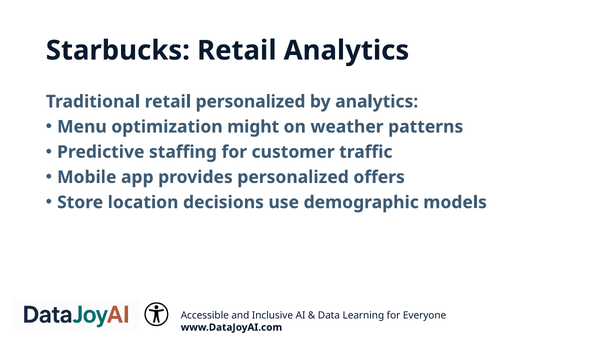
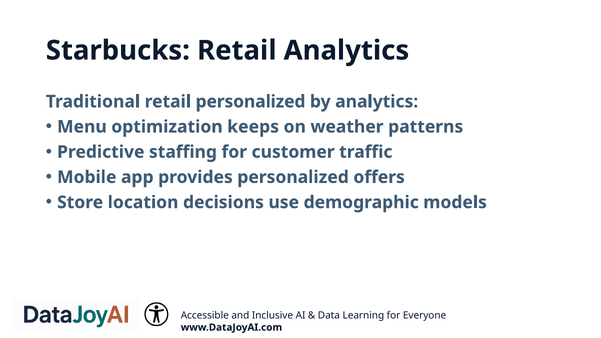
might: might -> keeps
